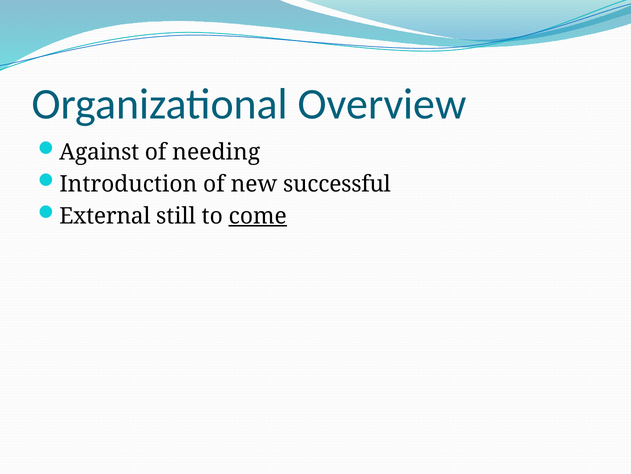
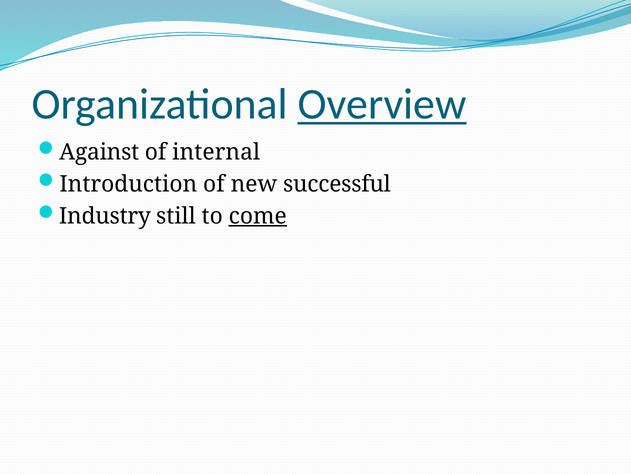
Overview underline: none -> present
needing: needing -> internal
External: External -> Industry
